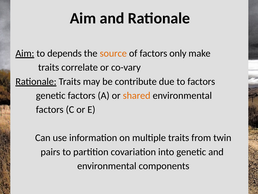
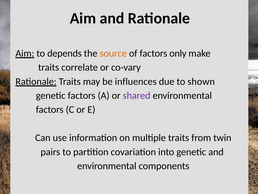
contribute: contribute -> influences
to factors: factors -> shown
shared colour: orange -> purple
